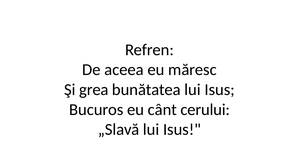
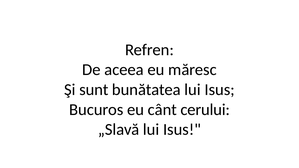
grea: grea -> sunt
